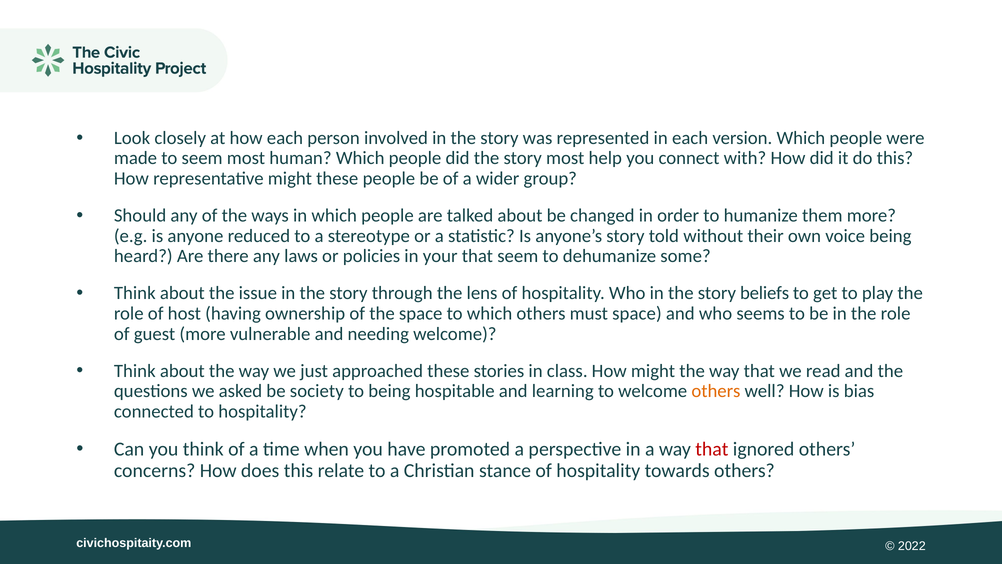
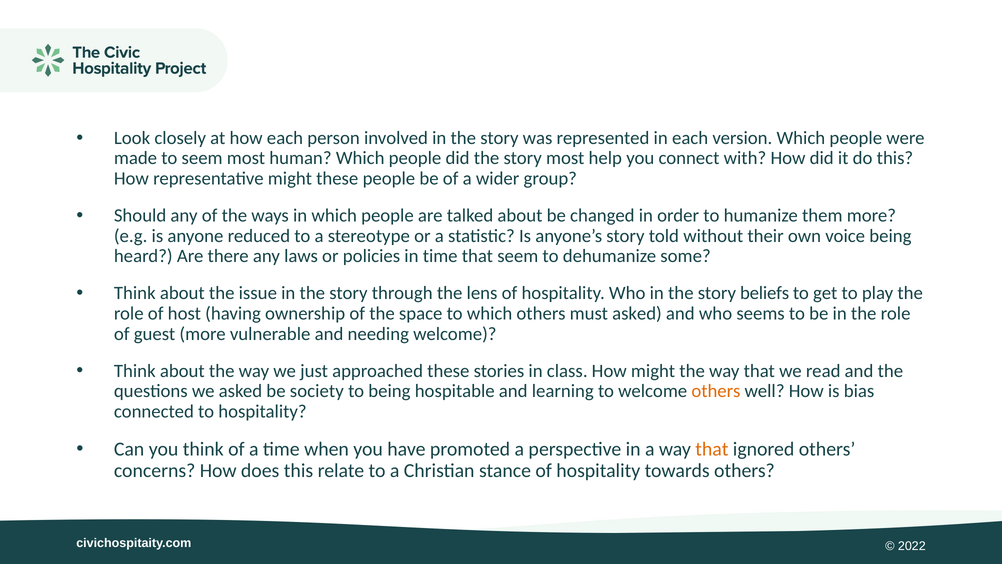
in your: your -> time
must space: space -> asked
that at (712, 449) colour: red -> orange
